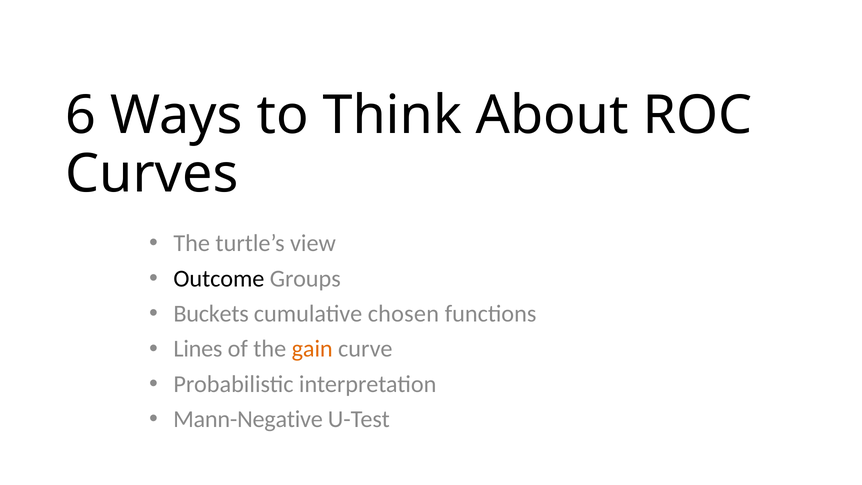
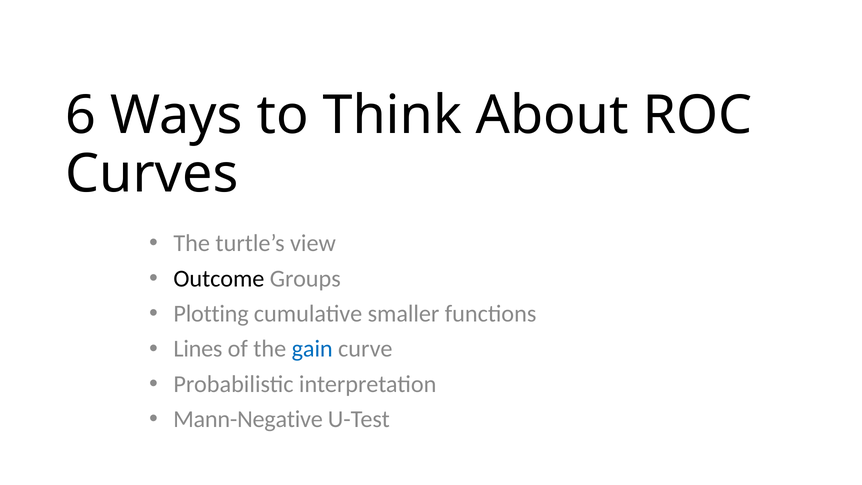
Buckets: Buckets -> Plotting
chosen: chosen -> smaller
gain colour: orange -> blue
